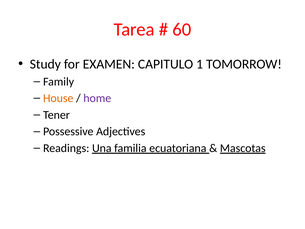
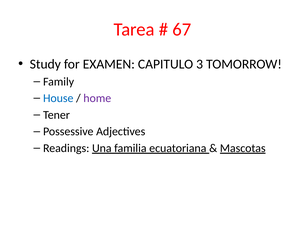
60: 60 -> 67
1: 1 -> 3
House colour: orange -> blue
